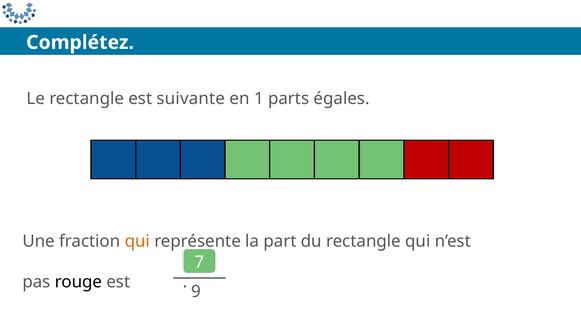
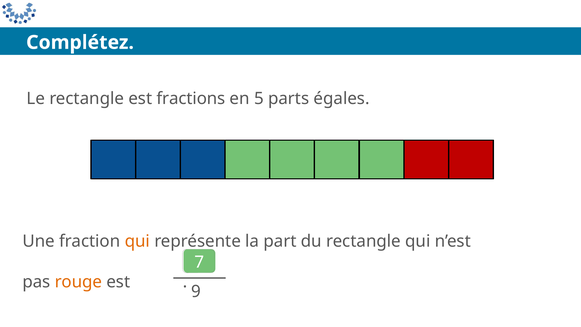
suivante: suivante -> fractions
1: 1 -> 5
rouge colour: black -> orange
